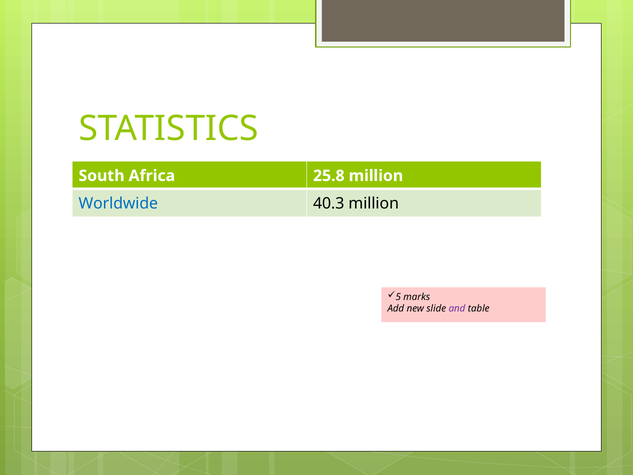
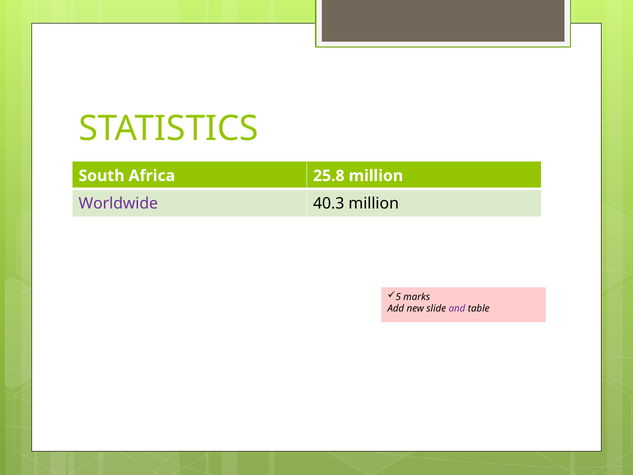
Worldwide colour: blue -> purple
